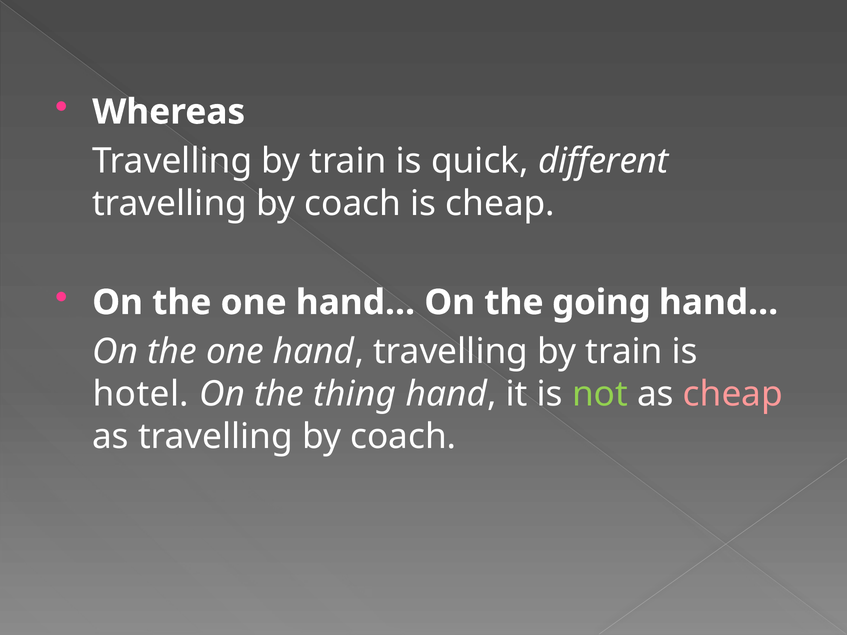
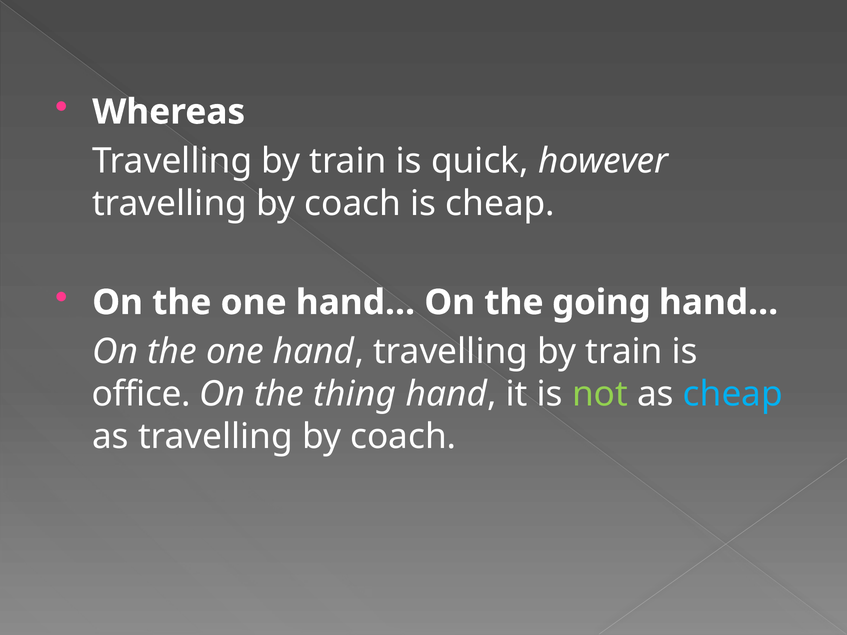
different: different -> however
hotel: hotel -> office
cheap at (733, 394) colour: pink -> light blue
